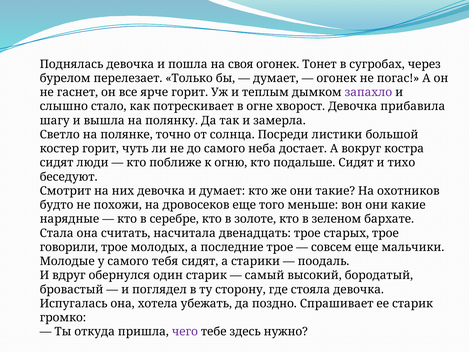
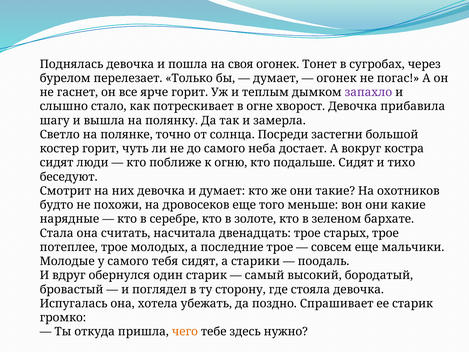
листики: листики -> застегни
говорили: говорили -> потеплее
чего colour: purple -> orange
